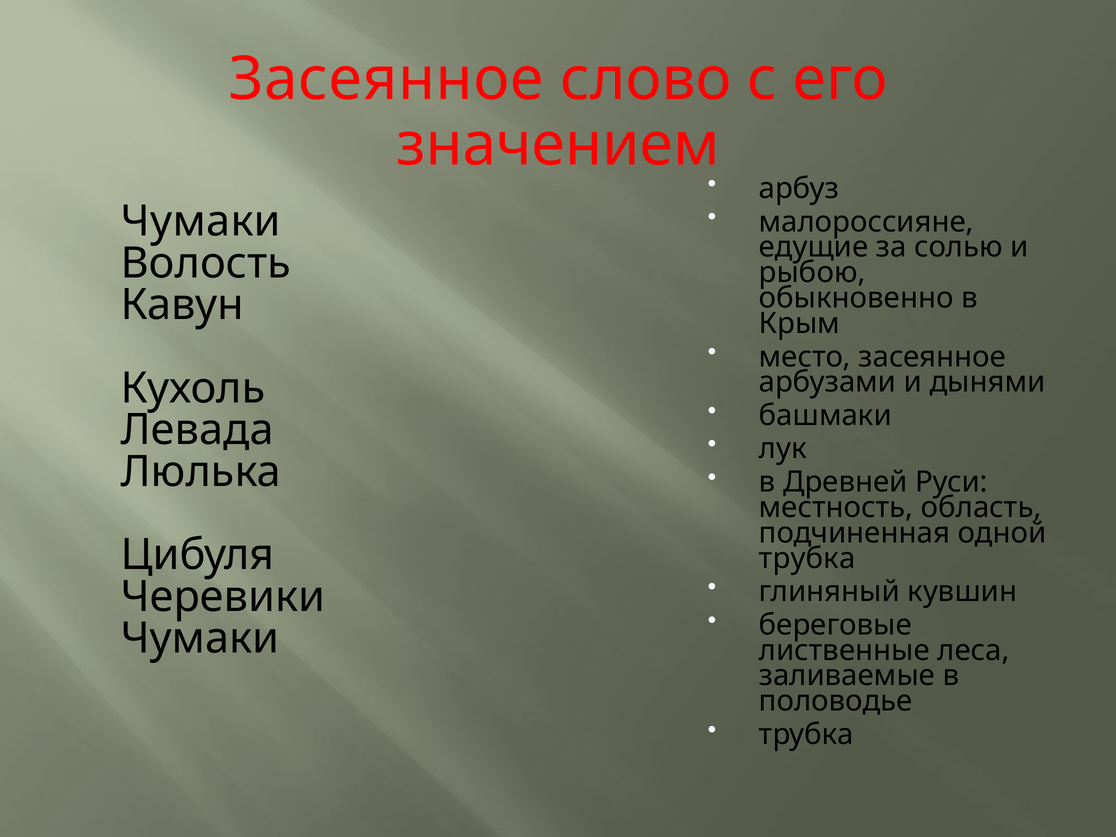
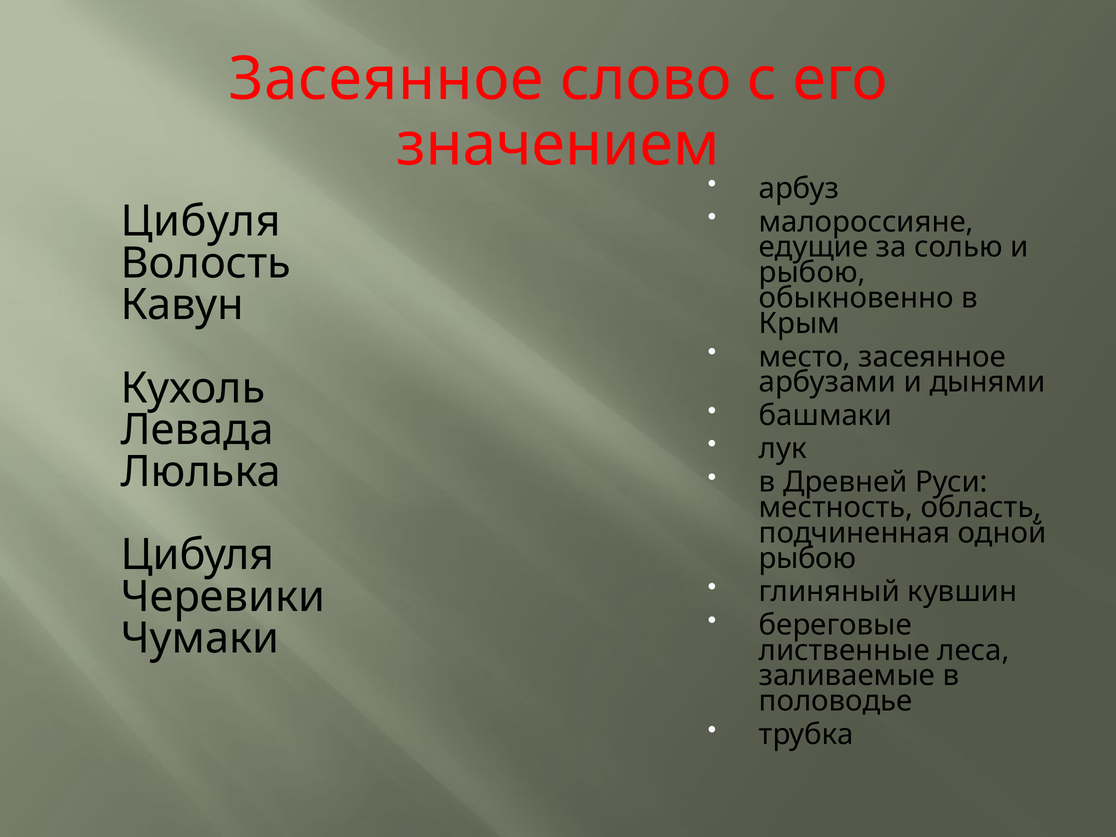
Чумаки at (201, 222): Чумаки -> Цибуля
трубка at (807, 558): трубка -> рыбою
